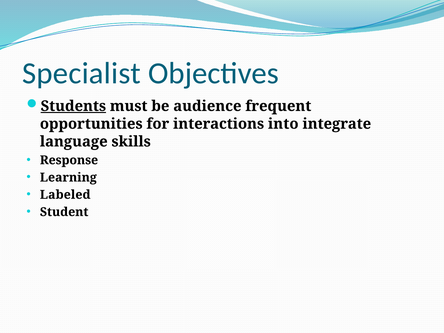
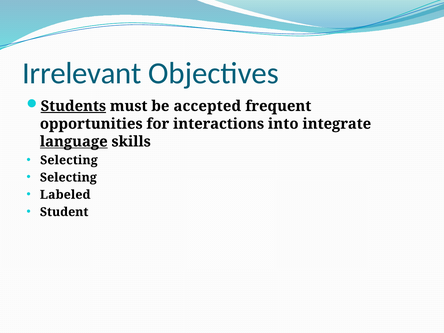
Specialist: Specialist -> Irrelevant
audience: audience -> accepted
language underline: none -> present
Response at (69, 160): Response -> Selecting
Learning at (68, 177): Learning -> Selecting
